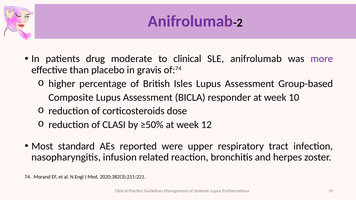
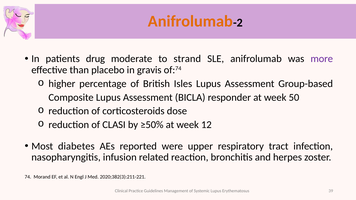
Anifrolumab at (190, 21) colour: purple -> orange
to clinical: clinical -> strand
10: 10 -> 50
standard: standard -> diabetes
